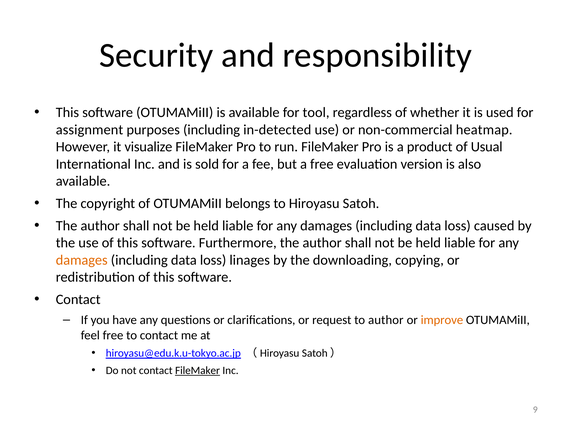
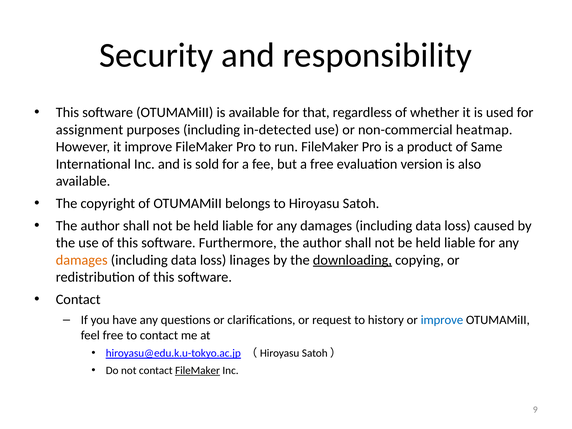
tool: tool -> that
it visualize: visualize -> improve
Usual: Usual -> Same
downloading underline: none -> present
to author: author -> history
improve at (442, 320) colour: orange -> blue
